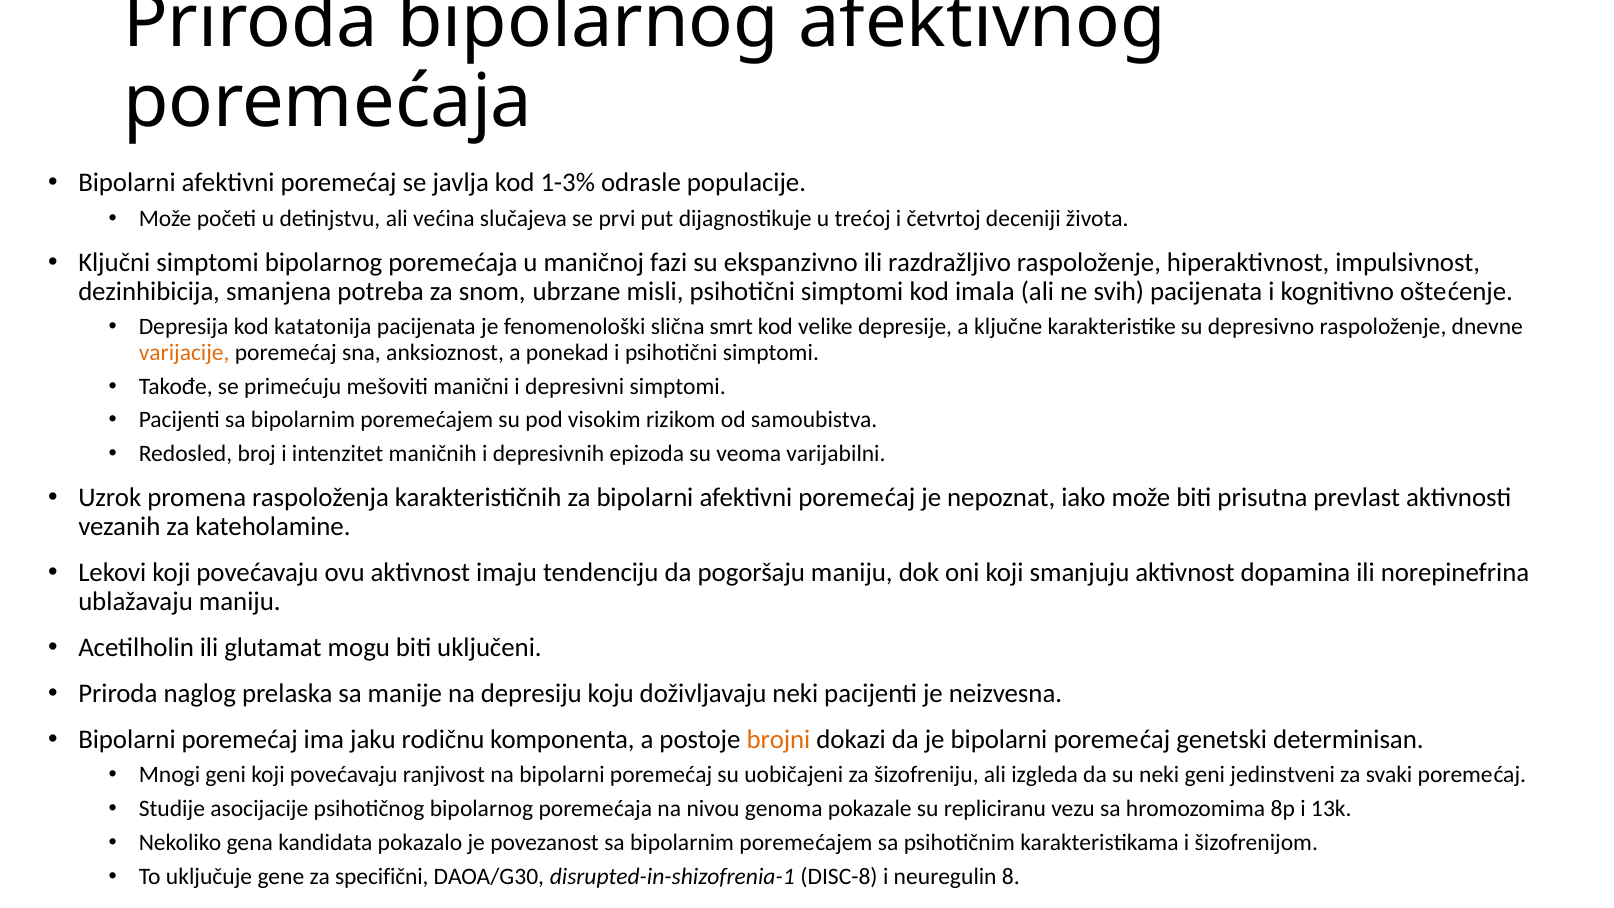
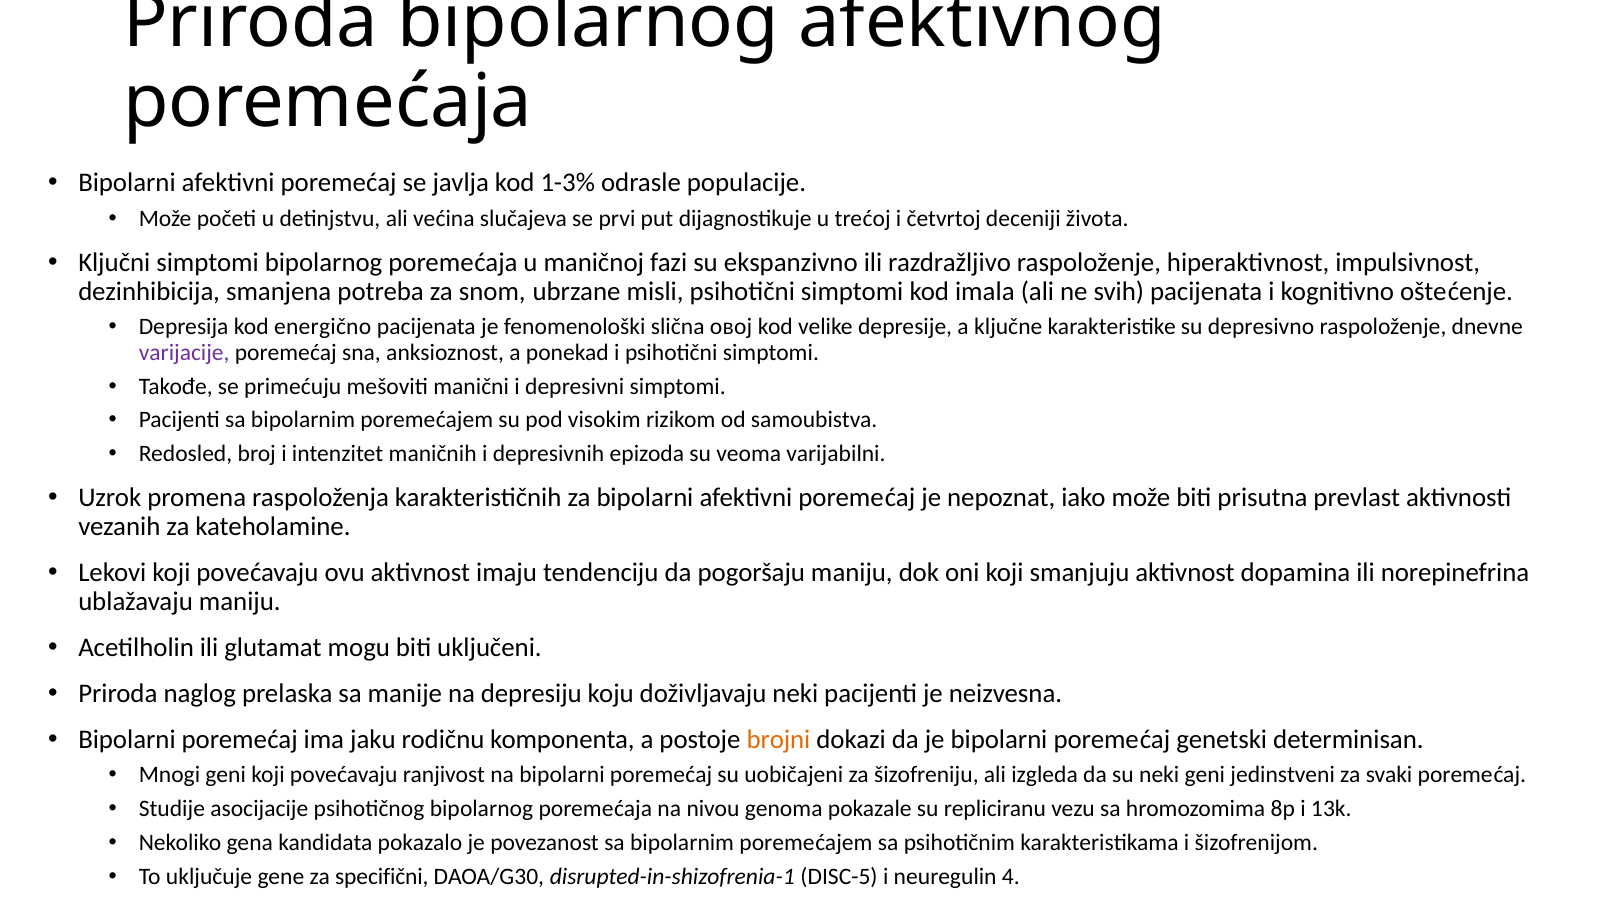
katatonija: katatonija -> energično
smrt: smrt -> овој
varijacije colour: orange -> purple
DISC-8: DISC-8 -> DISC-5
8: 8 -> 4
